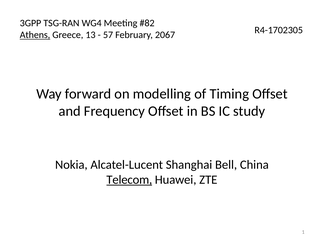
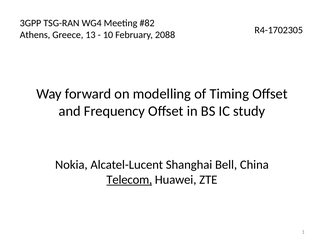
Athens underline: present -> none
57: 57 -> 10
2067: 2067 -> 2088
